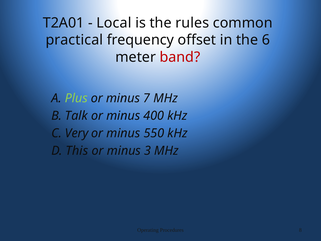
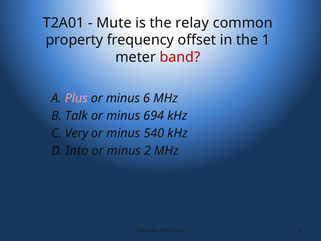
Local: Local -> Mute
rules: rules -> relay
practical: practical -> property
6: 6 -> 1
Plus colour: light green -> pink
7: 7 -> 6
400: 400 -> 694
550: 550 -> 540
This: This -> Into
3: 3 -> 2
